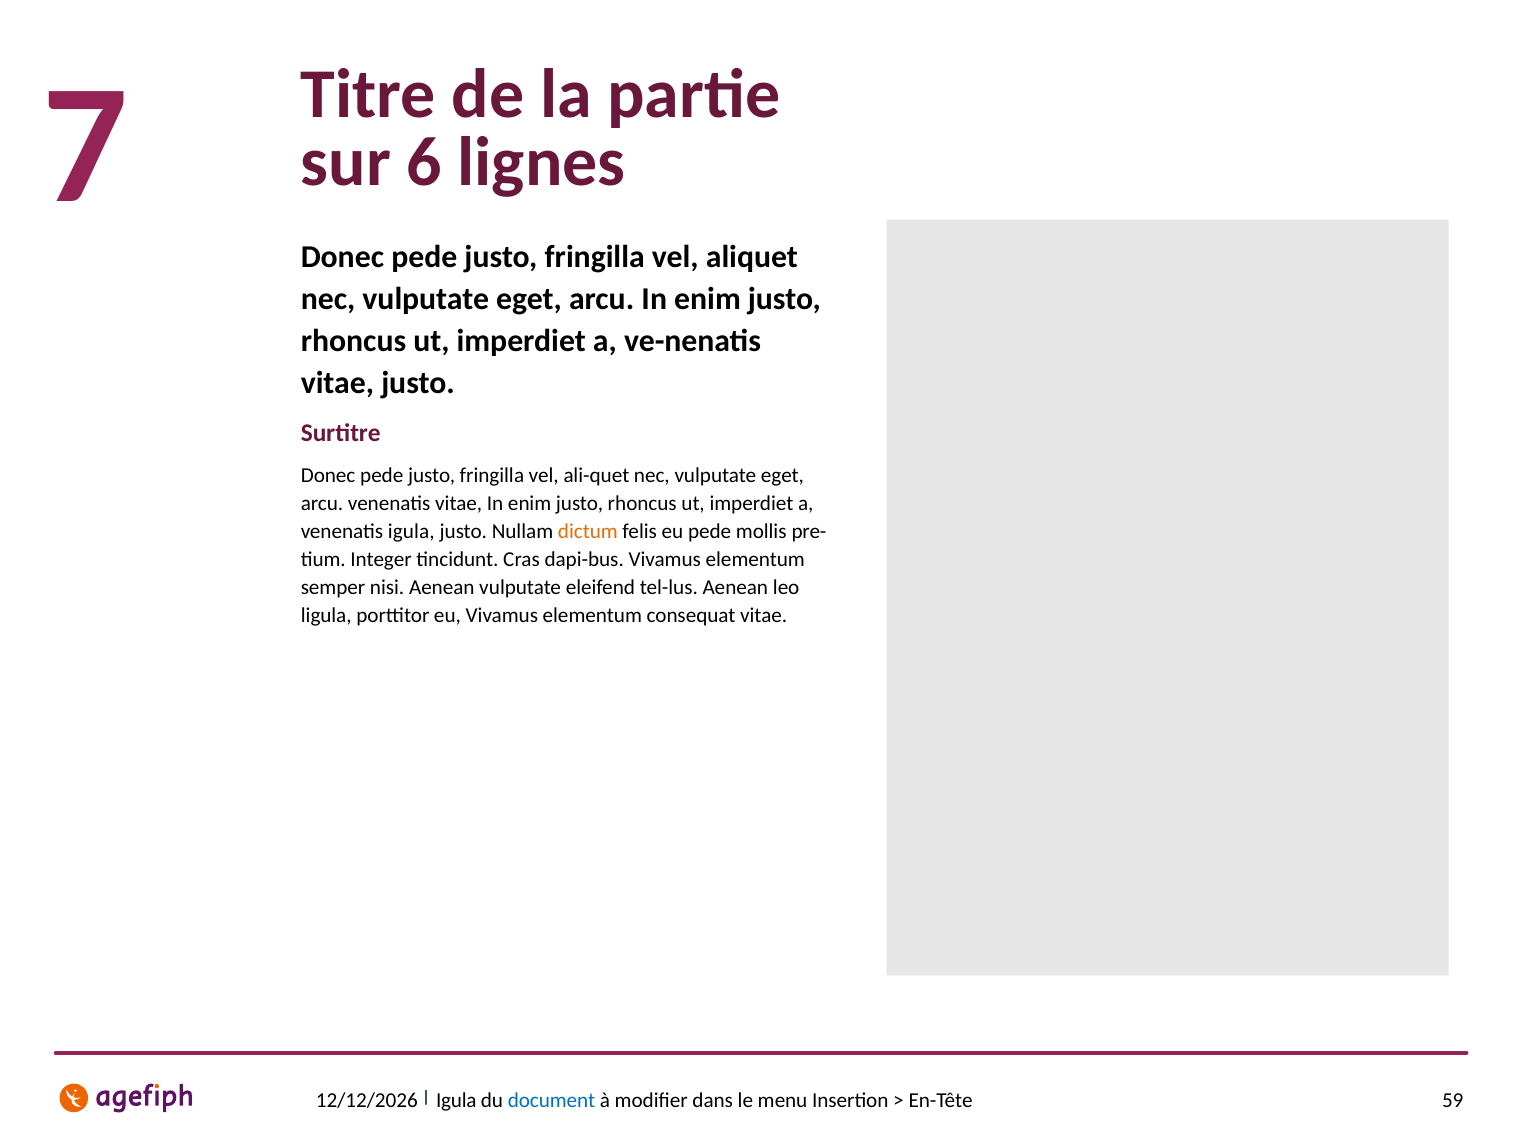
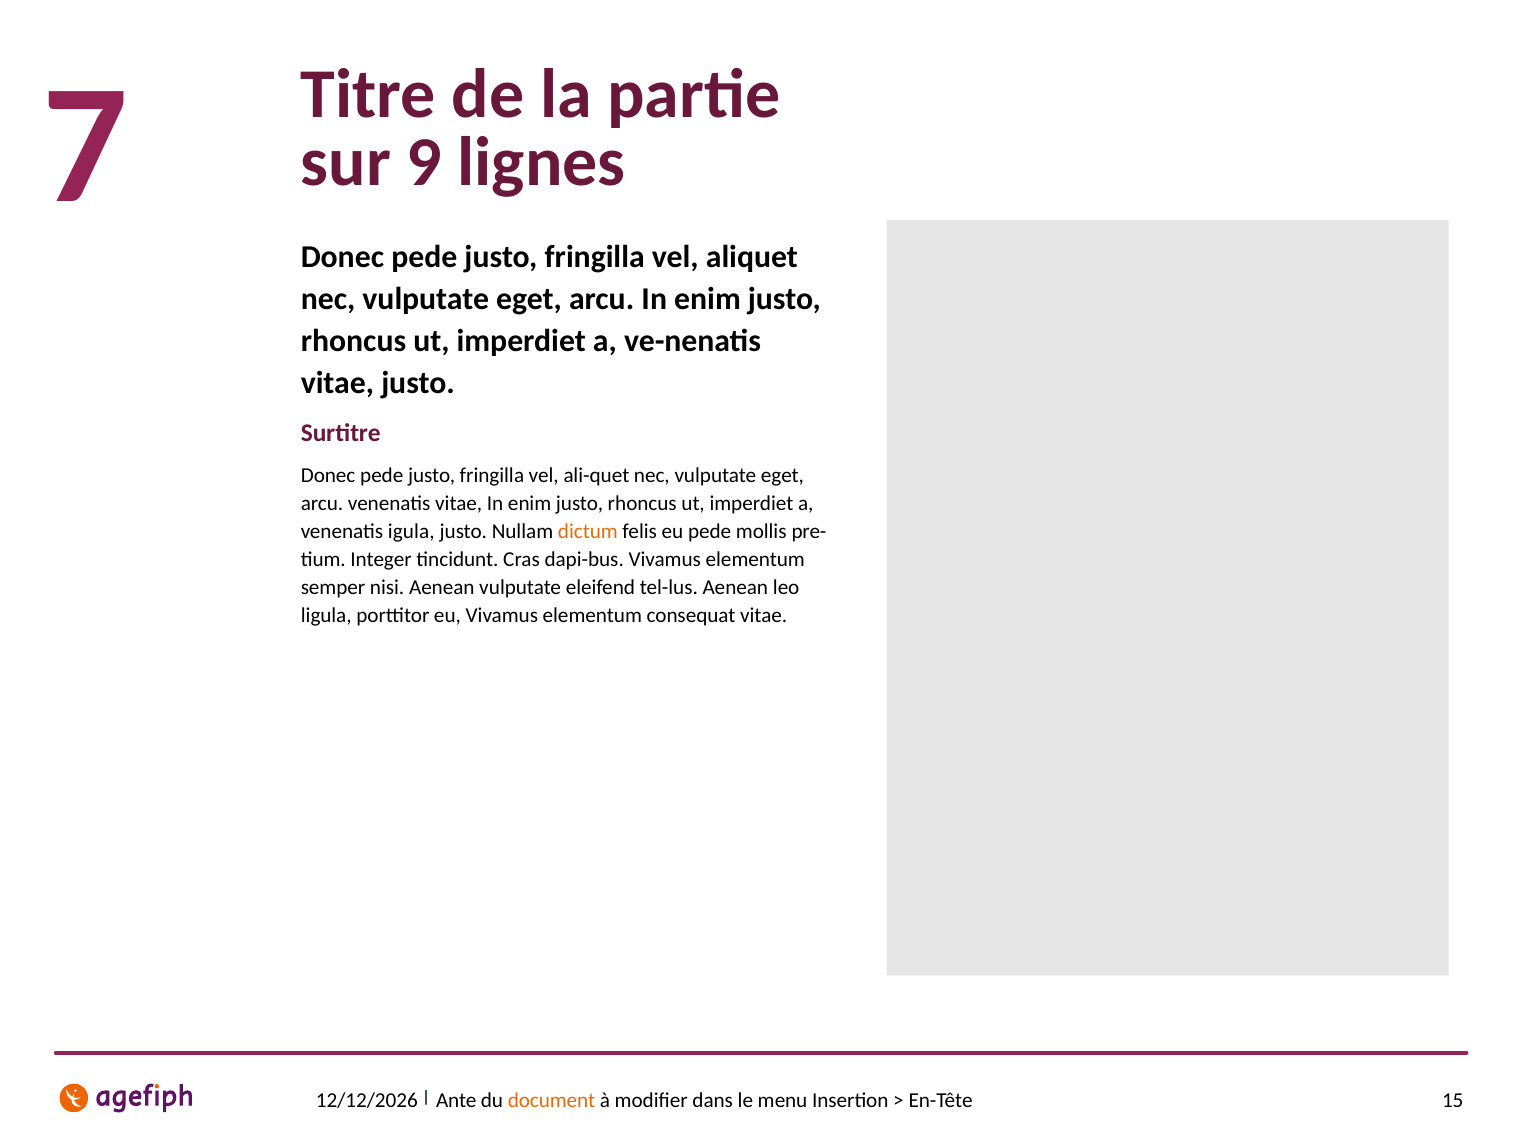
6: 6 -> 9
Igula at (456, 1100): Igula -> Ante
document colour: blue -> orange
59: 59 -> 15
